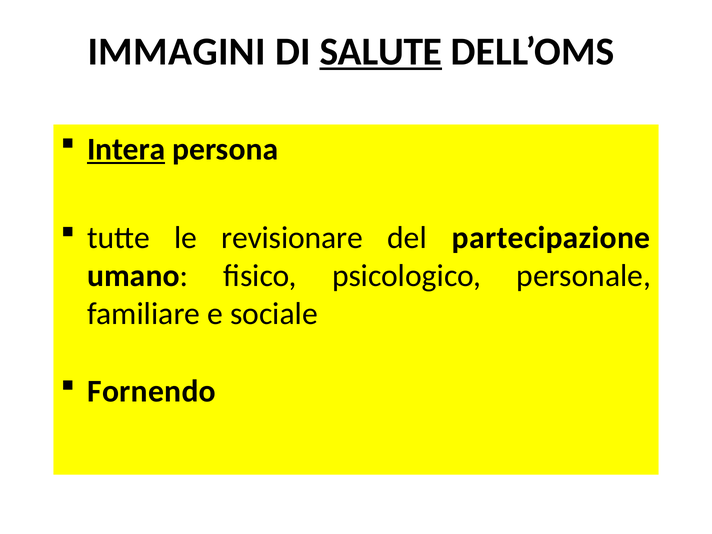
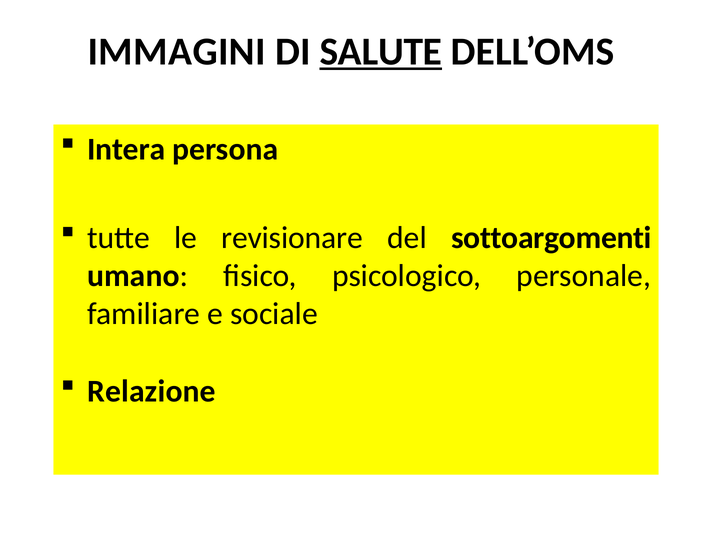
Intera underline: present -> none
partecipazione: partecipazione -> sottoargomenti
Fornendo: Fornendo -> Relazione
